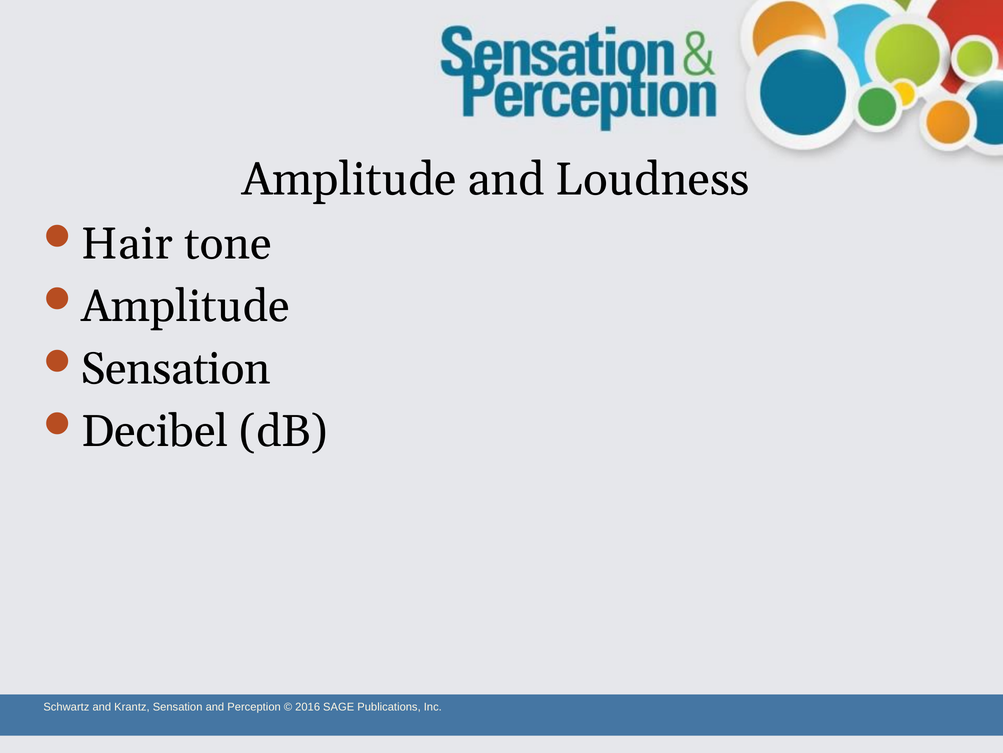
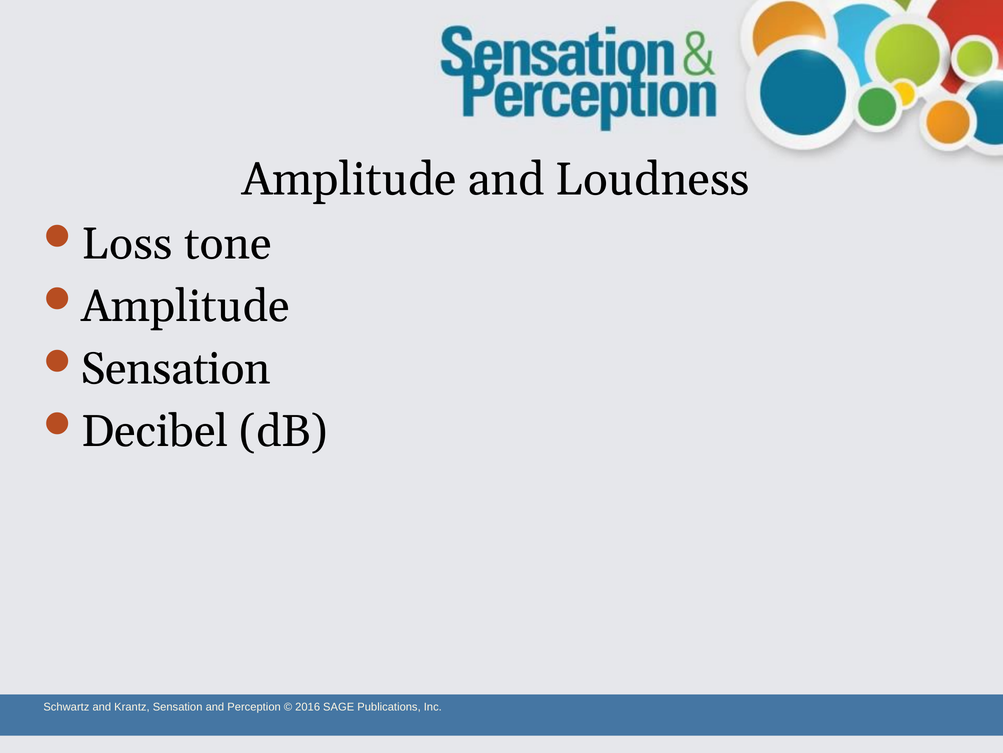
Hair: Hair -> Loss
